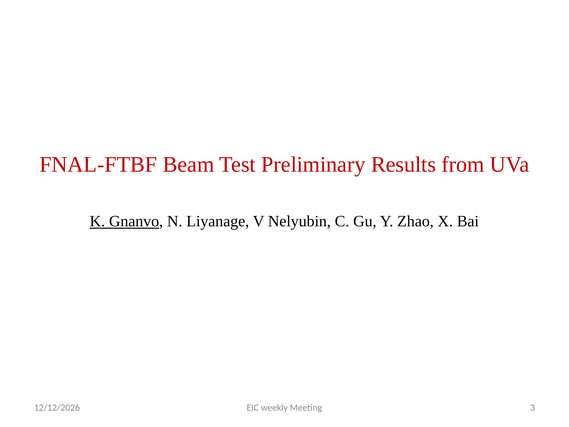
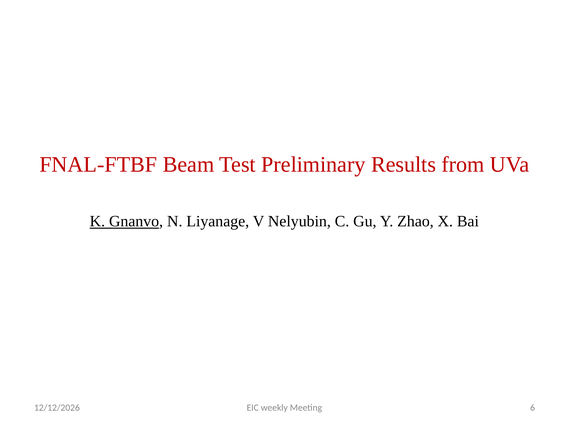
3: 3 -> 6
